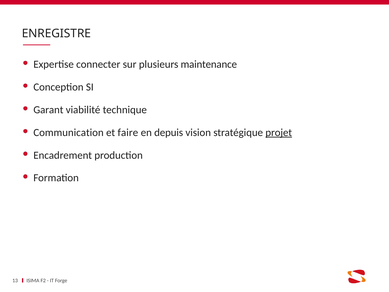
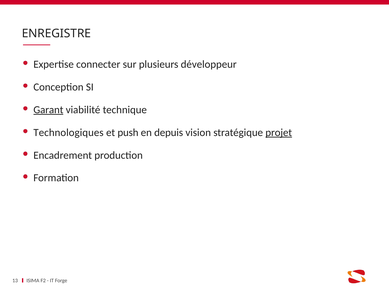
maintenance: maintenance -> développeur
Garant underline: none -> present
Communication: Communication -> Technologiques
faire: faire -> push
